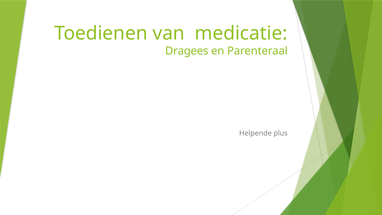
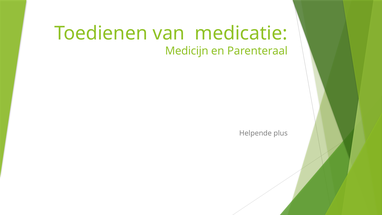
Dragees: Dragees -> Medicijn
